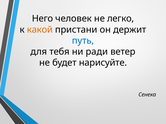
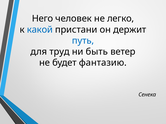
какой colour: orange -> blue
тебя: тебя -> труд
ради: ради -> быть
нарисуйте: нарисуйте -> фантазию
